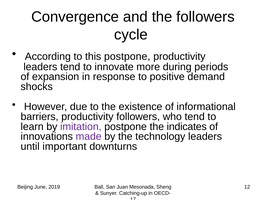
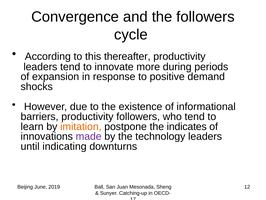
this postpone: postpone -> thereafter
imitation colour: purple -> orange
important: important -> indicating
